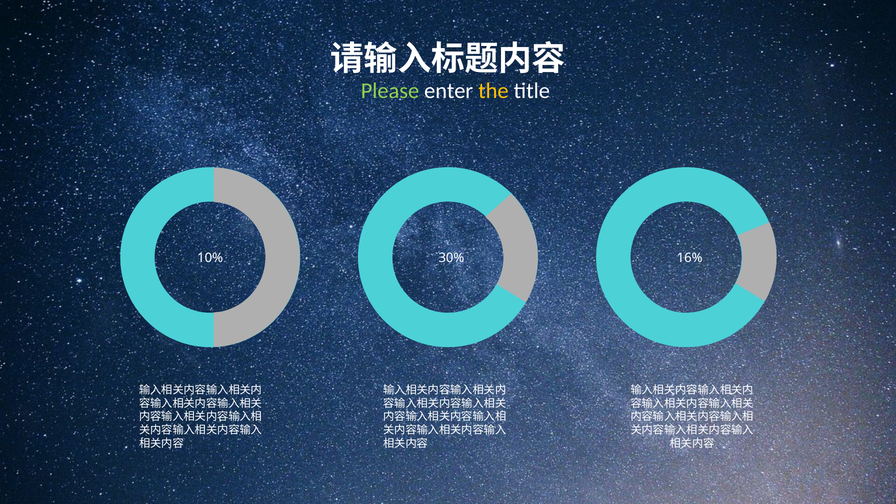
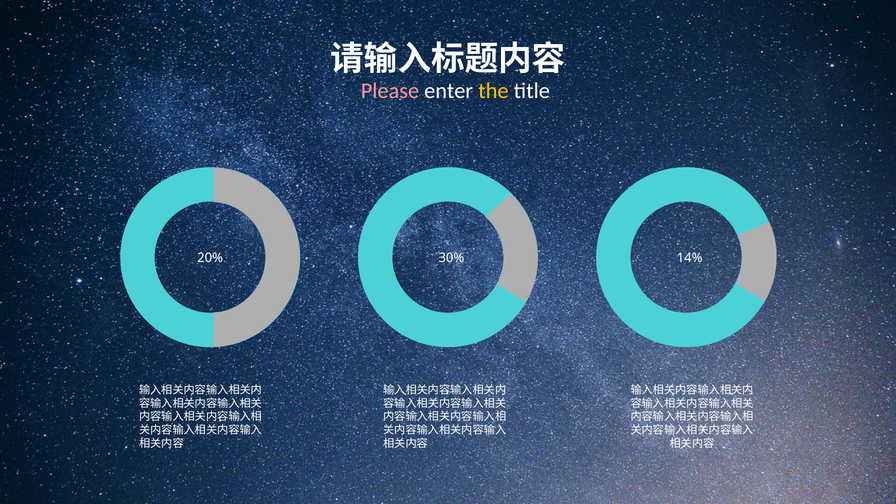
Please colour: light green -> pink
10%: 10% -> 20%
16%: 16% -> 14%
